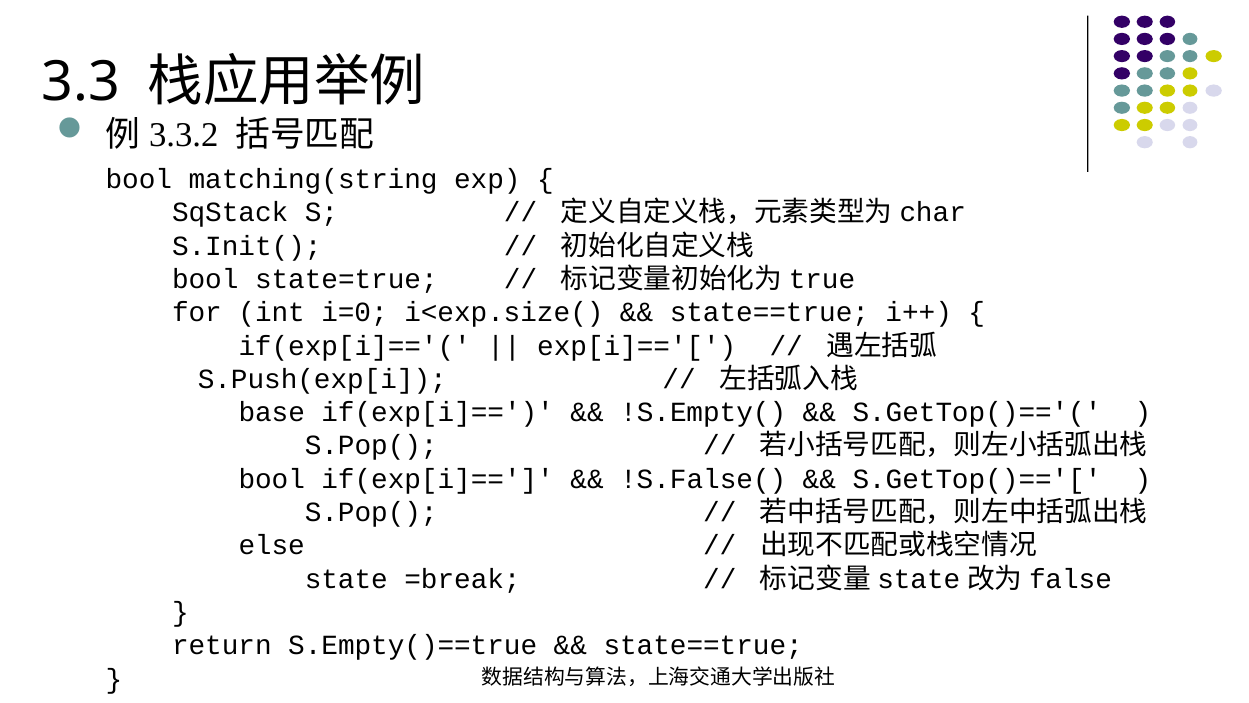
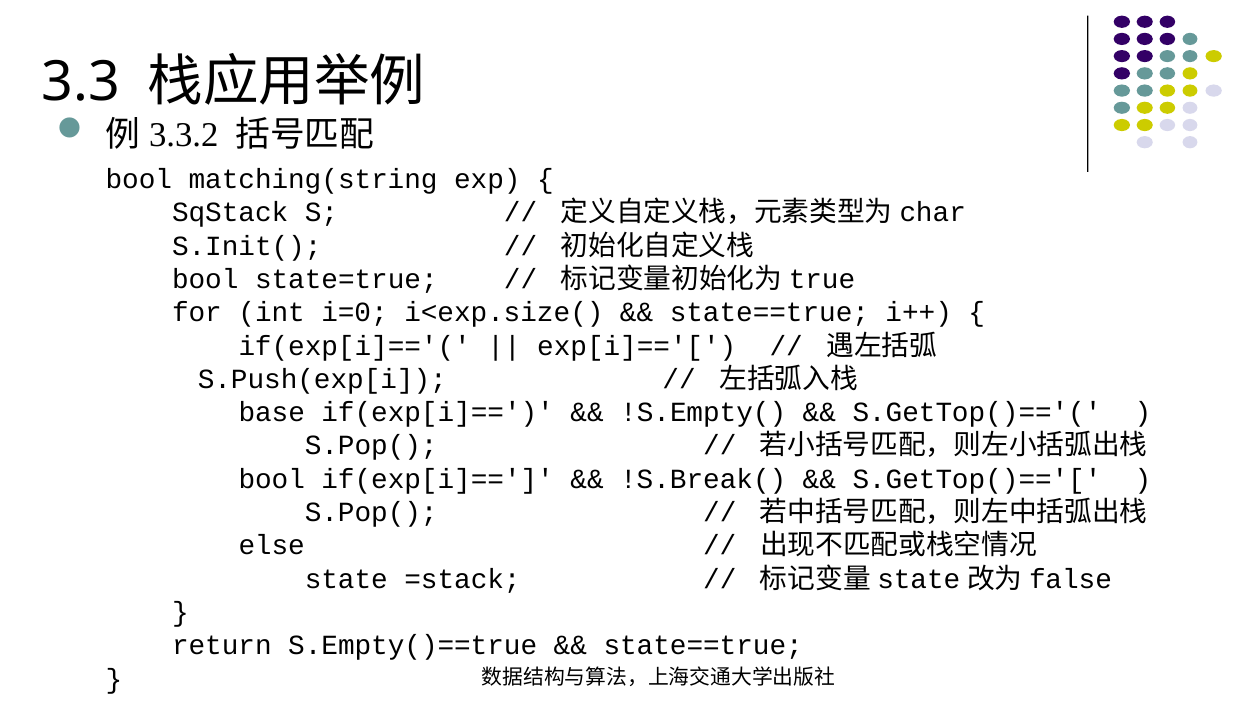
!S.False(: !S.False( -> !S.Break(
=break: =break -> =stack
